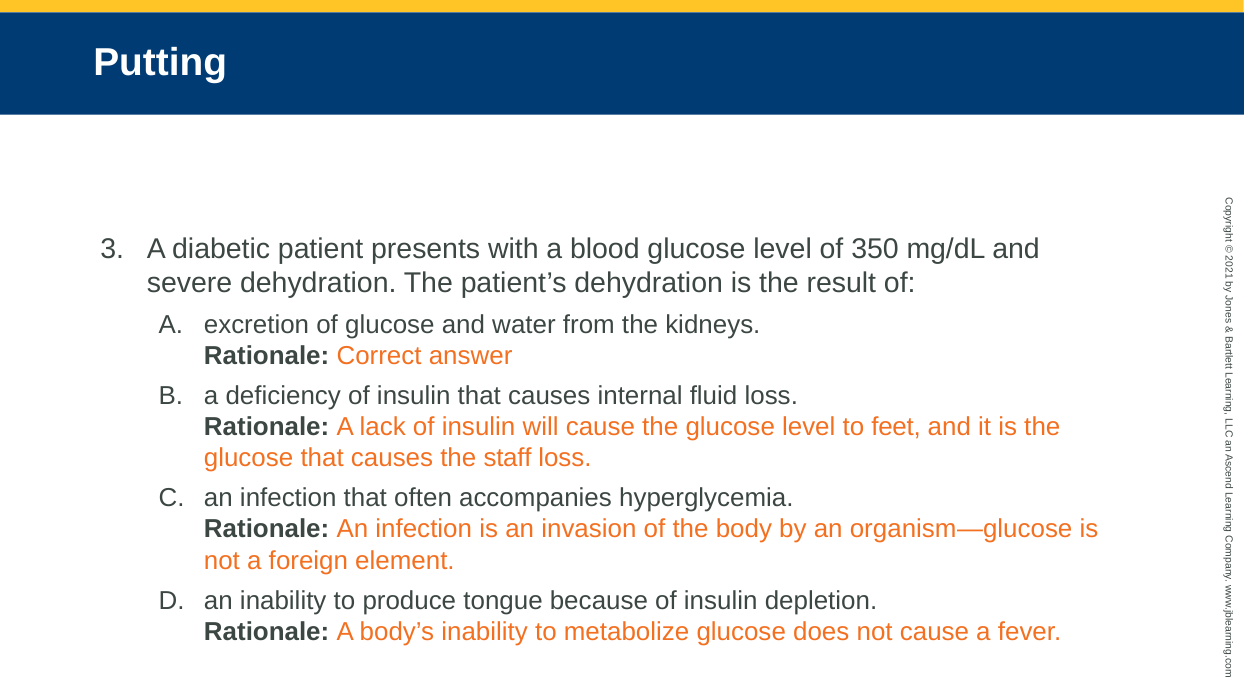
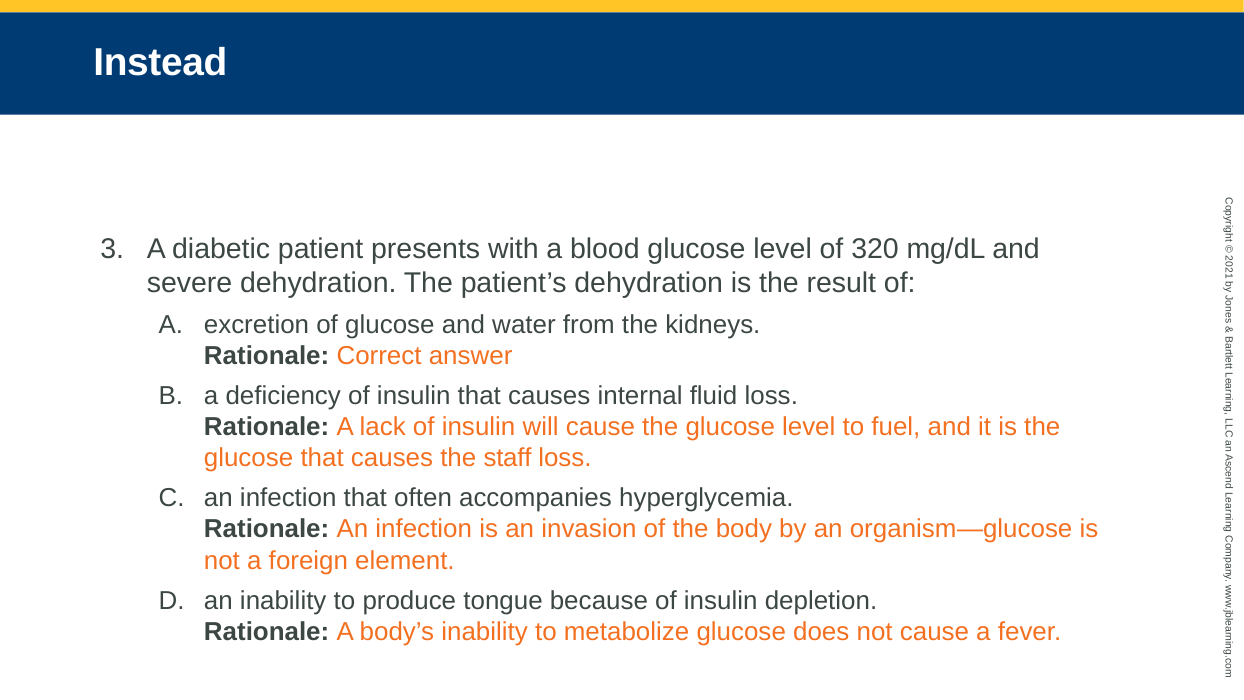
Putting: Putting -> Instead
350: 350 -> 320
feet: feet -> fuel
